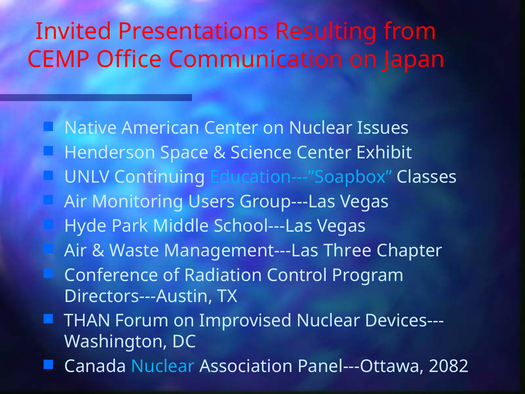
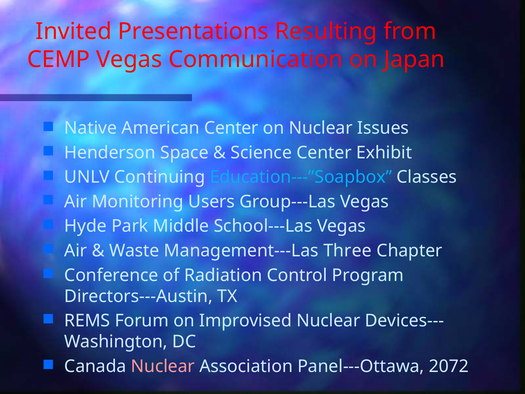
CEMP Office: Office -> Vegas
THAN: THAN -> REMS
Nuclear at (163, 366) colour: light blue -> pink
2082: 2082 -> 2072
